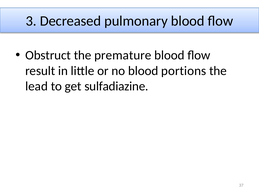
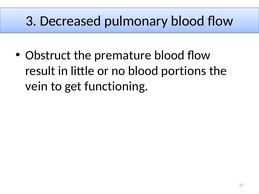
lead: lead -> vein
sulfadiazine: sulfadiazine -> functioning
